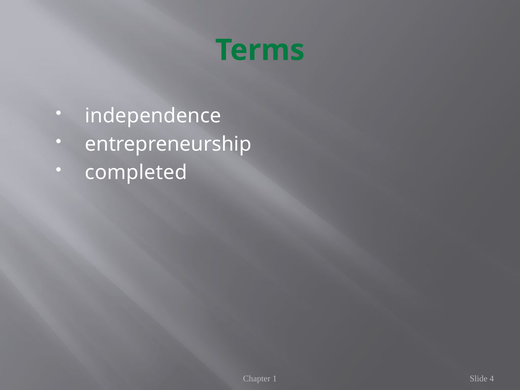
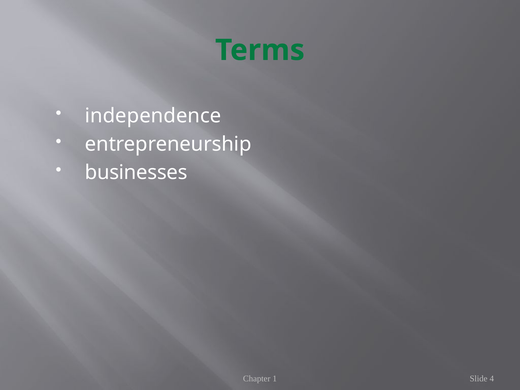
completed: completed -> businesses
